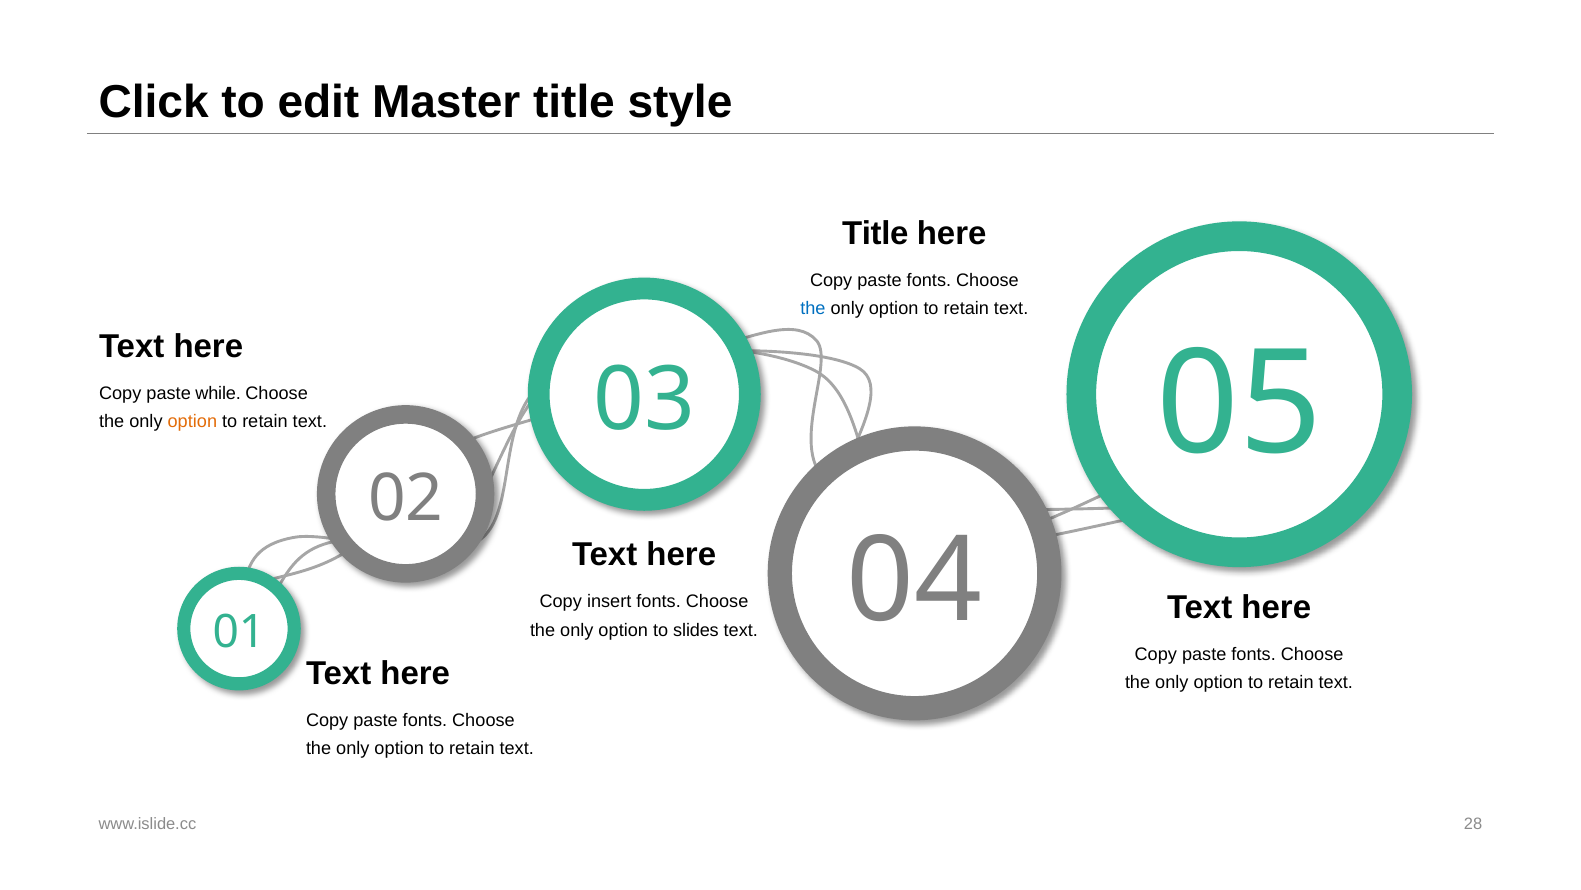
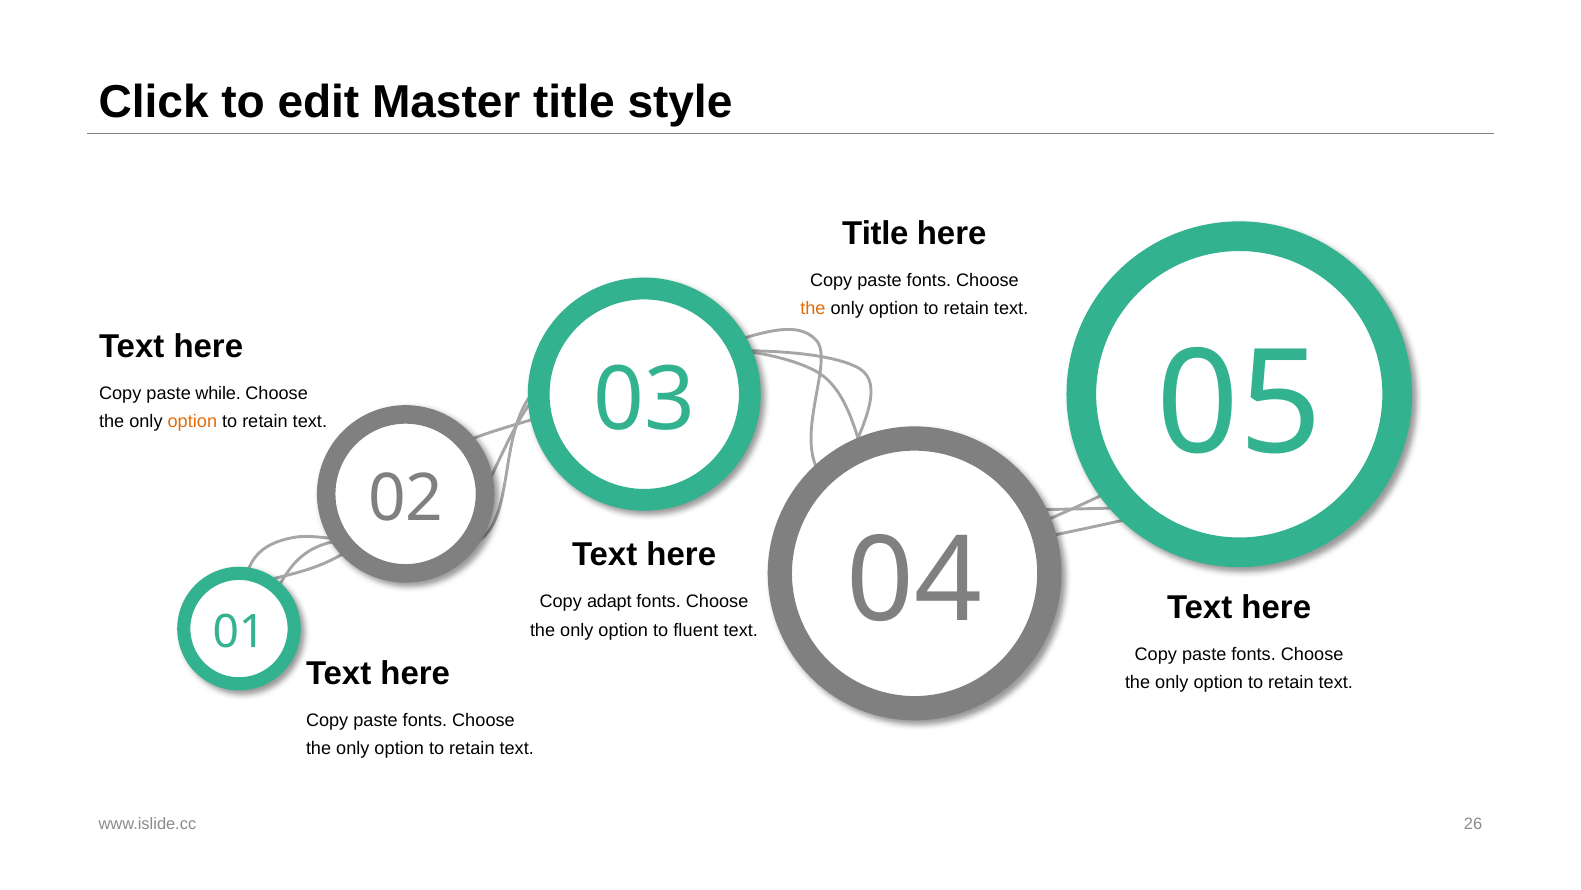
the at (813, 309) colour: blue -> orange
insert: insert -> adapt
slides: slides -> fluent
28: 28 -> 26
